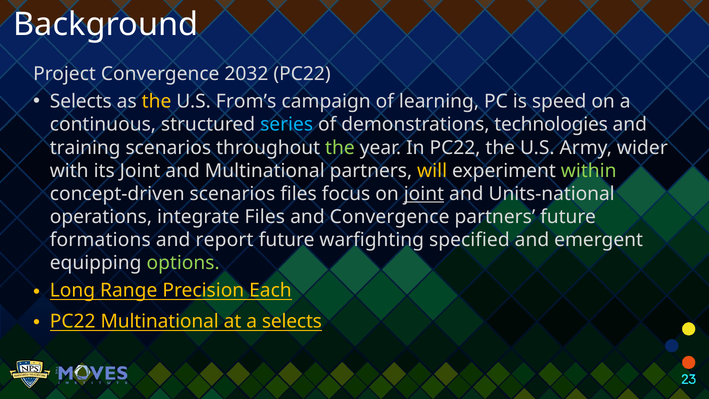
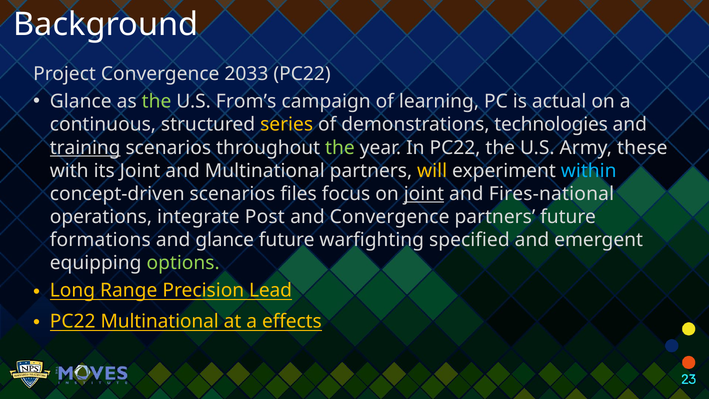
2032: 2032 -> 2033
Selects at (81, 102): Selects -> Glance
the at (157, 102) colour: yellow -> light green
speed: speed -> actual
series colour: light blue -> yellow
training underline: none -> present
wider: wider -> these
within colour: light green -> light blue
Units-national: Units-national -> Fires-national
integrate Files: Files -> Post
and report: report -> glance
Each: Each -> Lead
a selects: selects -> effects
